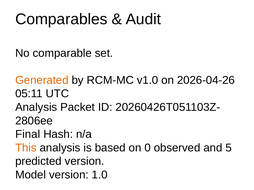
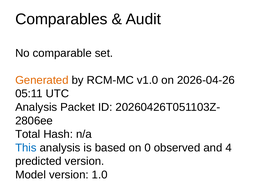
Final: Final -> Total
This colour: orange -> blue
5: 5 -> 4
